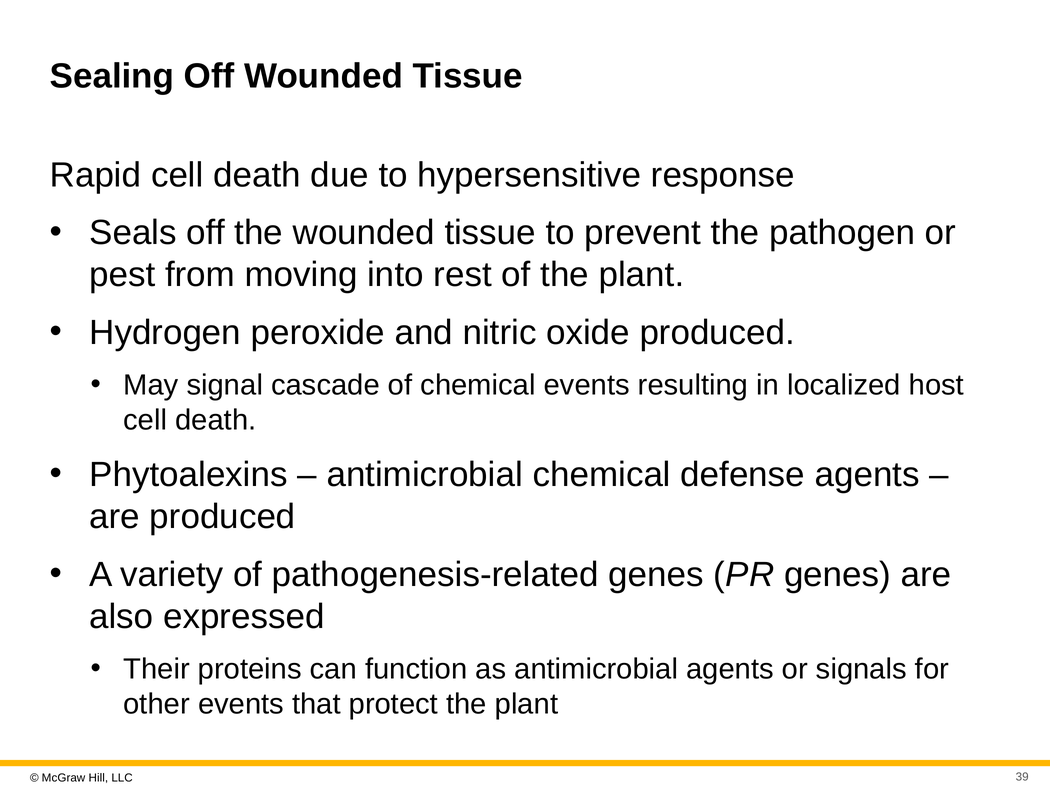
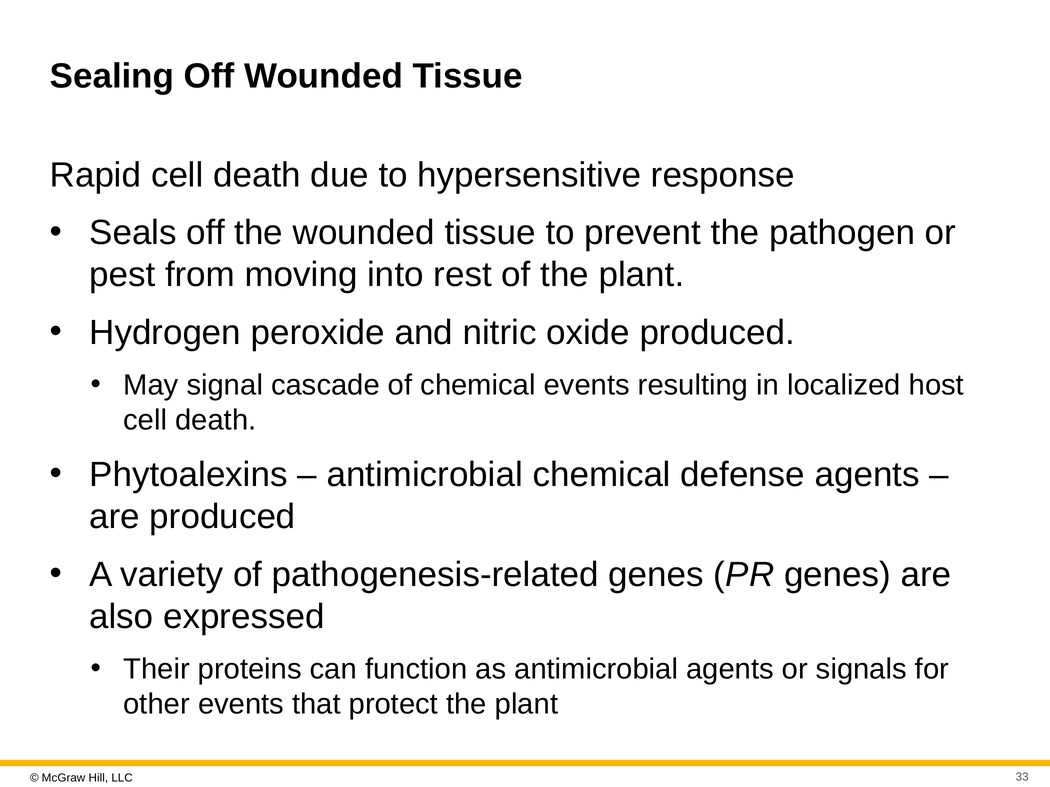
39: 39 -> 33
